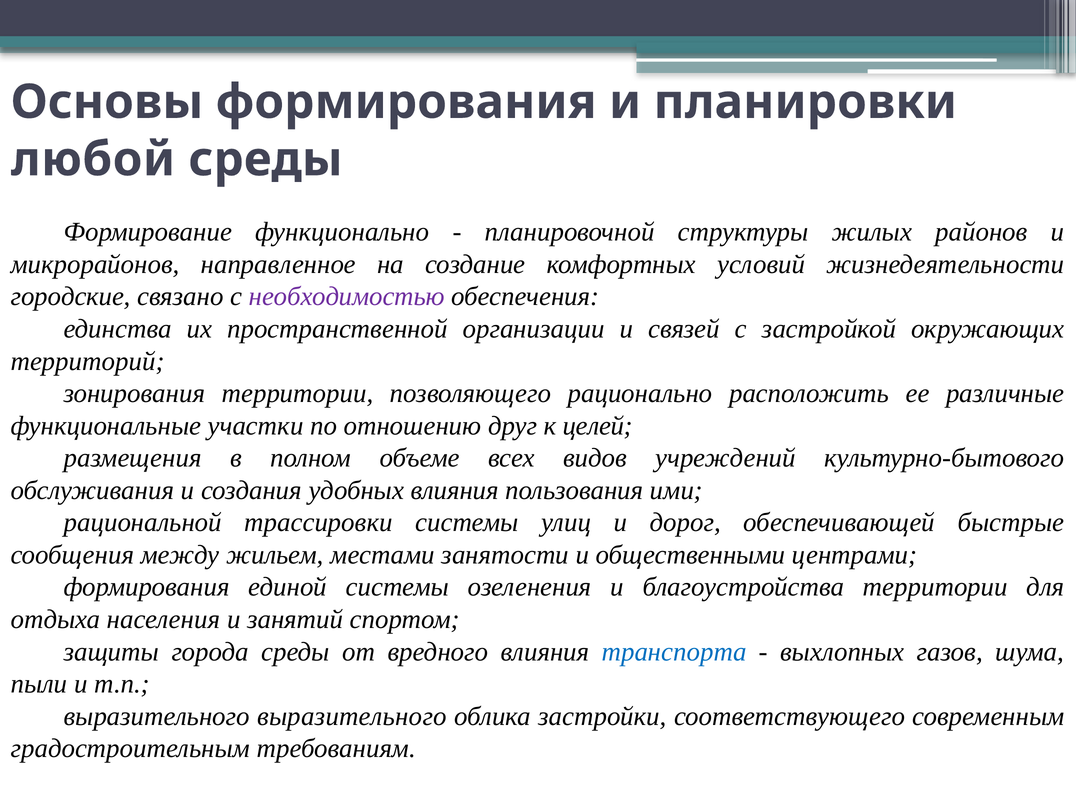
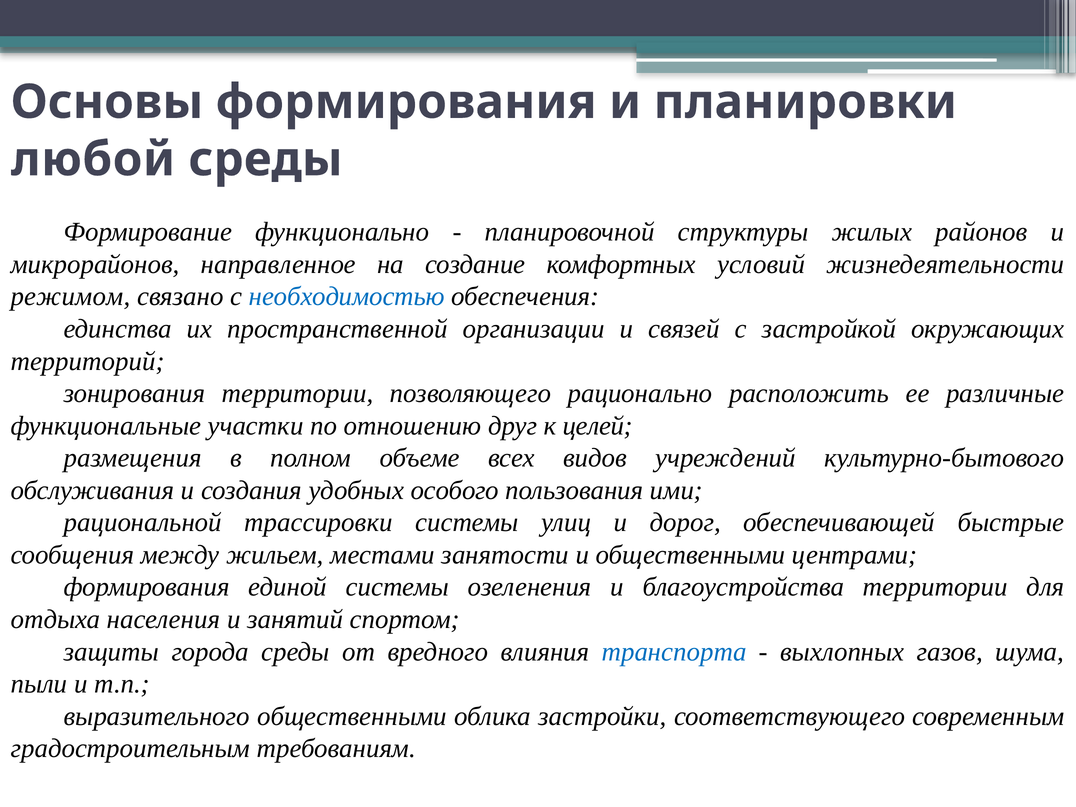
городские: городские -> режимом
необходимостью colour: purple -> blue
удобных влияния: влияния -> особого
выразительного выразительного: выразительного -> общественными
